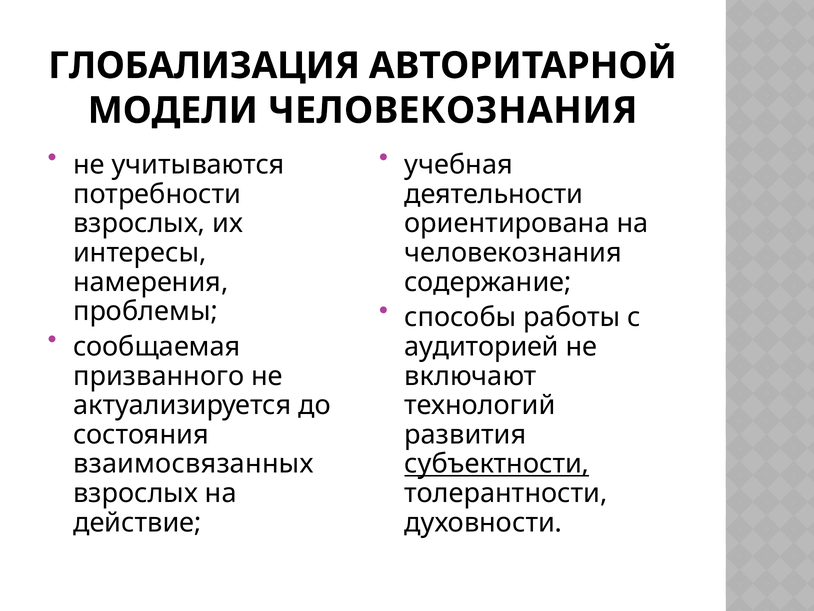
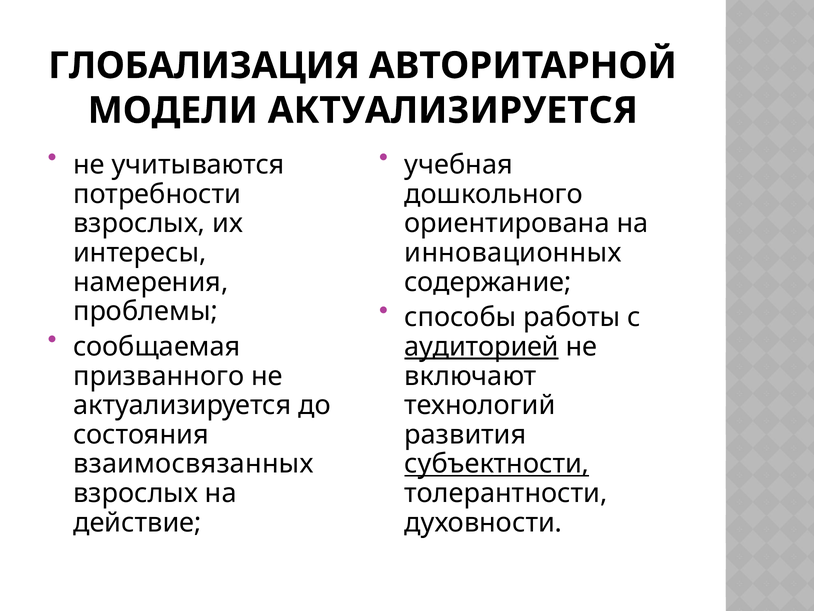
МОДЕЛИ ЧЕЛОВЕКОЗНАНИЯ: ЧЕЛОВЕКОЗНАНИЯ -> АКТУАЛИЗИРУЕТСЯ
деятельности: деятельности -> дошкольного
человекознания at (513, 253): человекознания -> инновационных
аудиторией underline: none -> present
